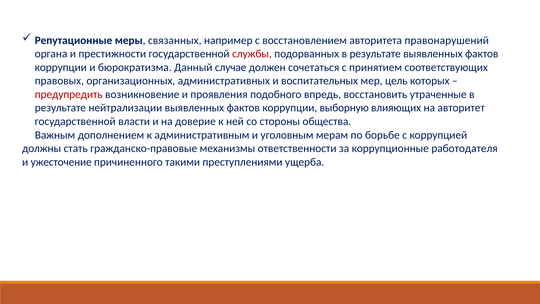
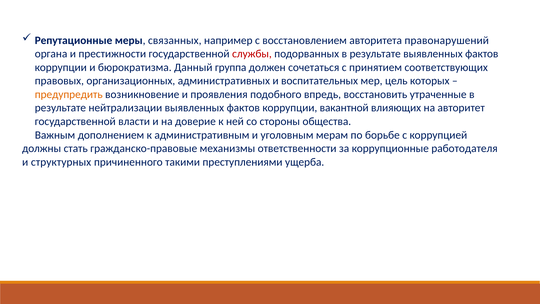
случае: случае -> группа
предупредить colour: red -> orange
выборную: выборную -> вакантной
ужесточение: ужесточение -> структурных
